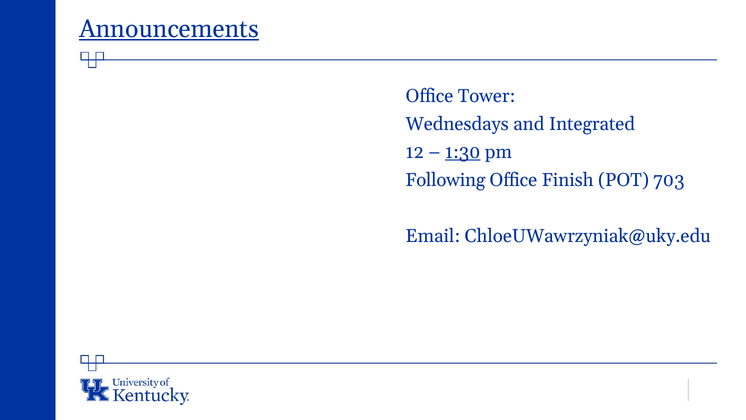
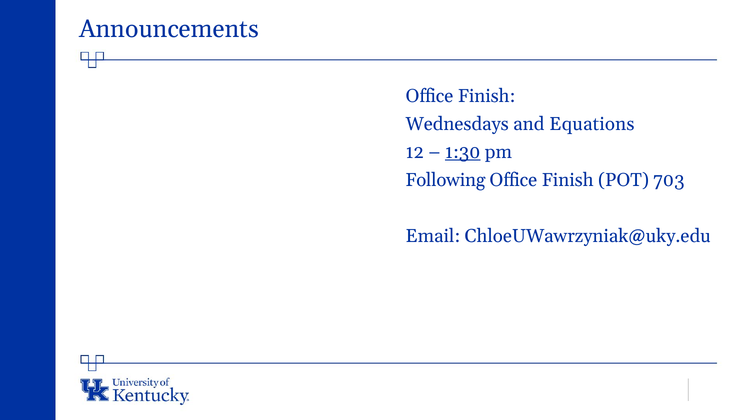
Announcements underline: present -> none
Tower at (487, 96): Tower -> Finish
Integrated: Integrated -> Equations
